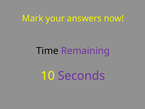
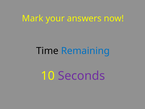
Remaining colour: purple -> blue
